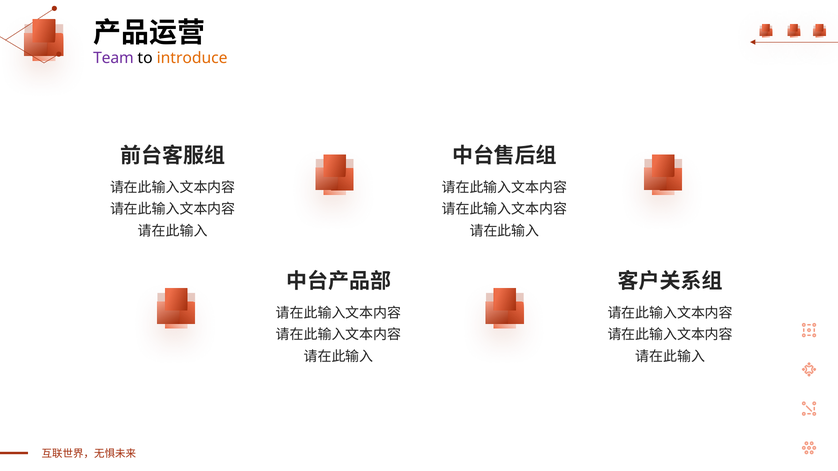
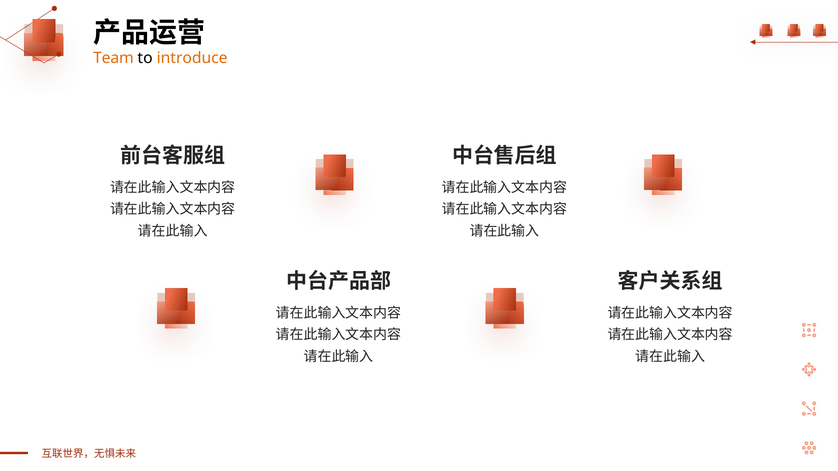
Team colour: purple -> orange
